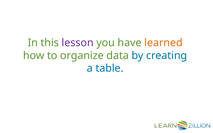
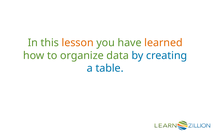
lesson colour: purple -> orange
